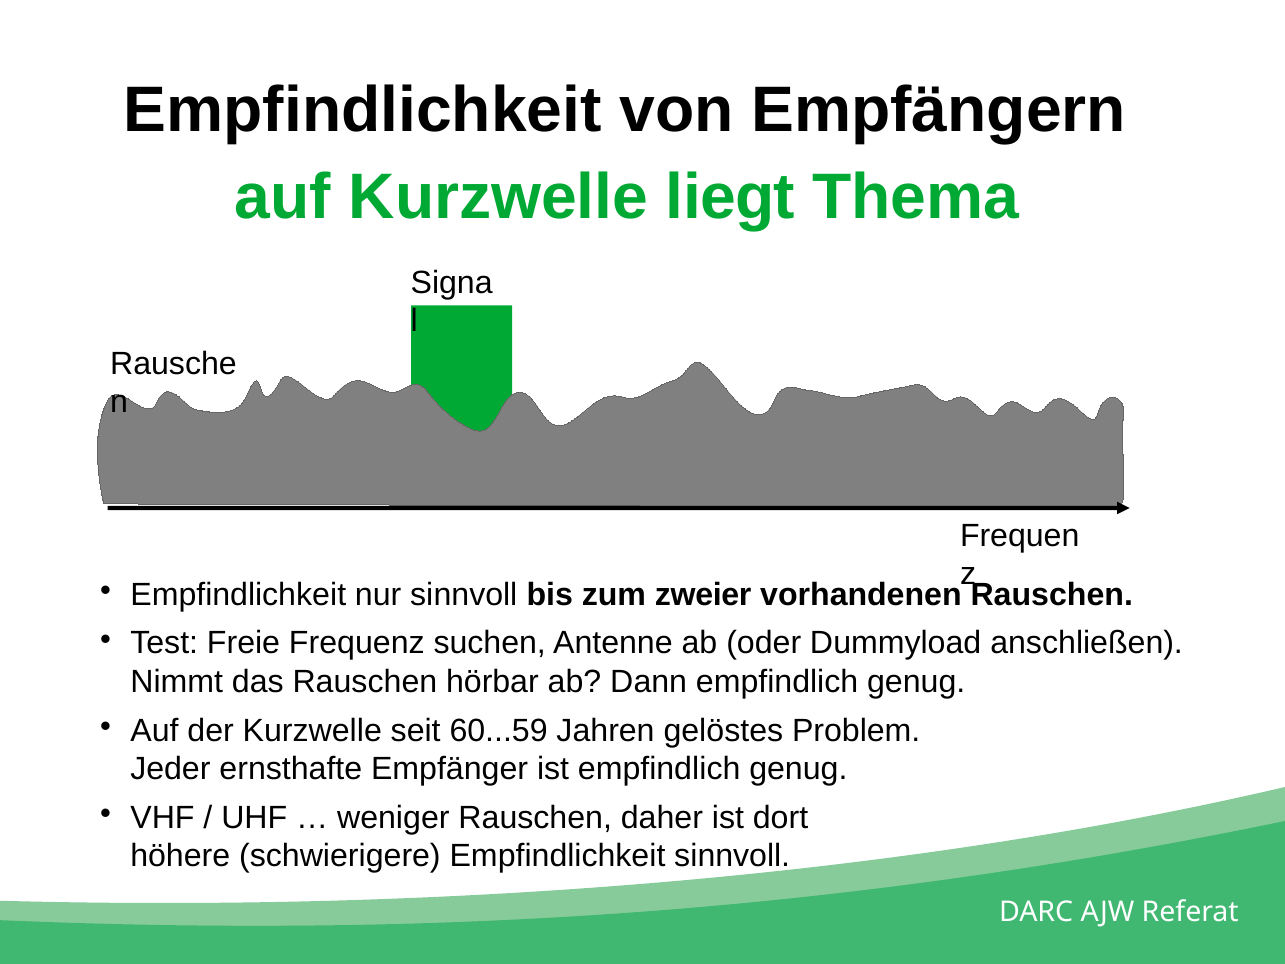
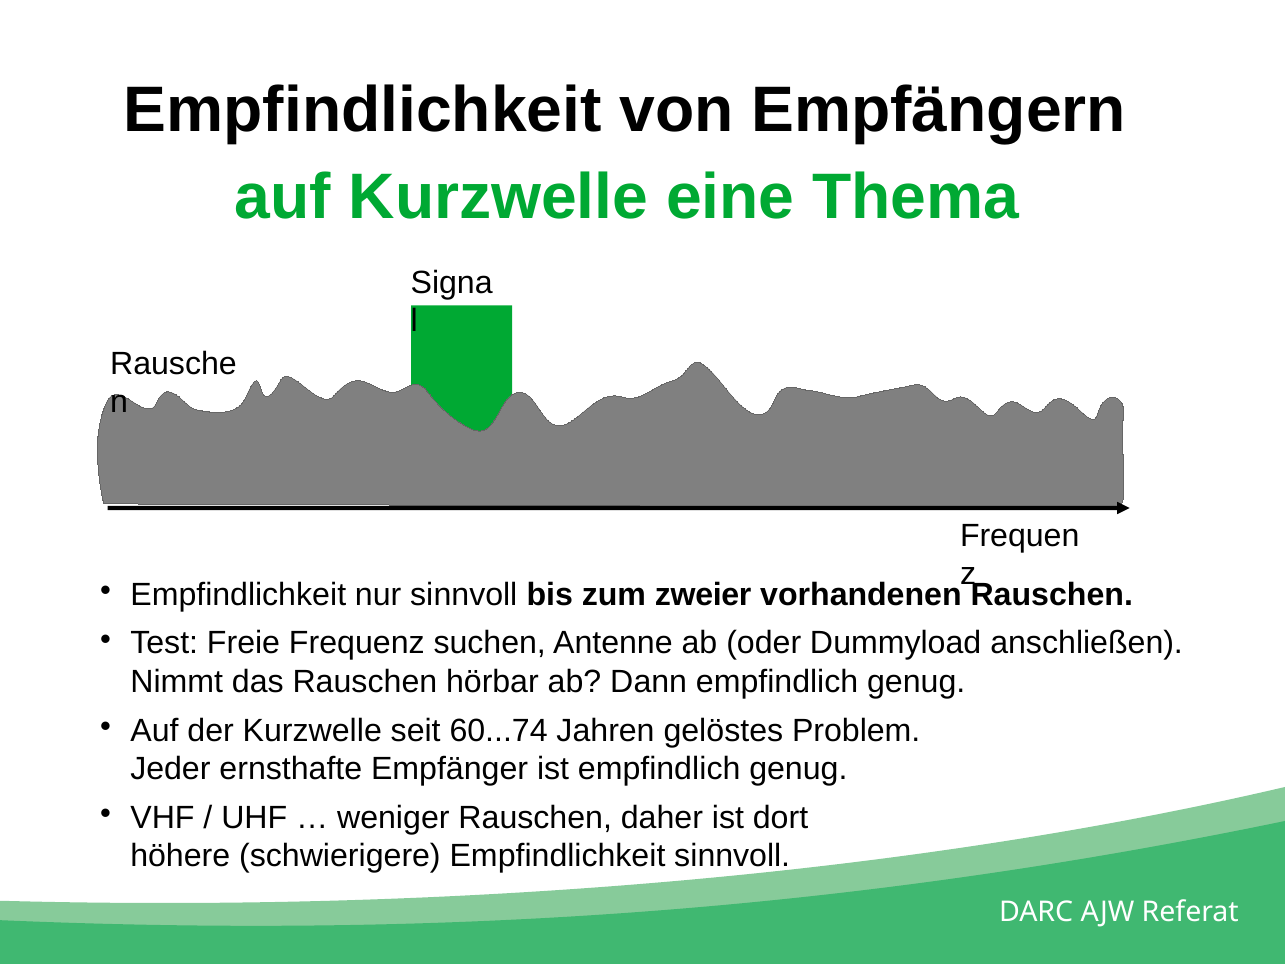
liegt: liegt -> eine
60...59: 60...59 -> 60...74
